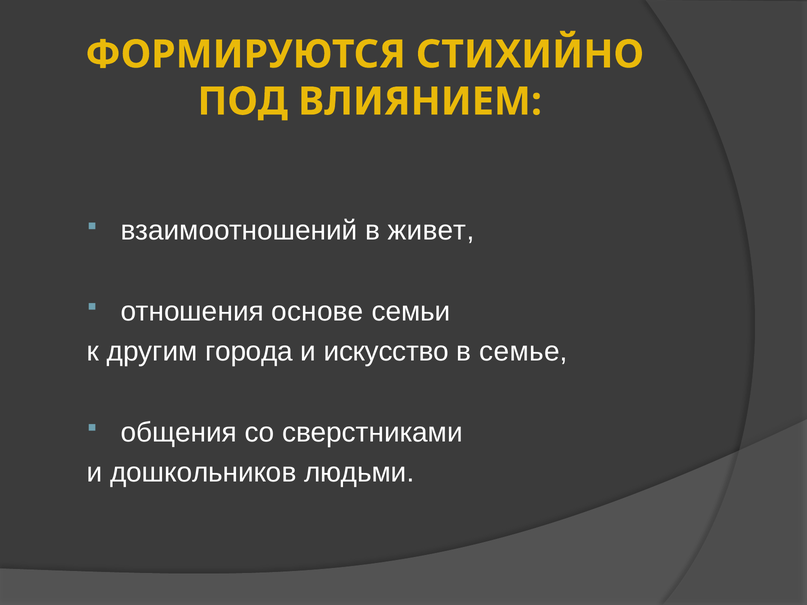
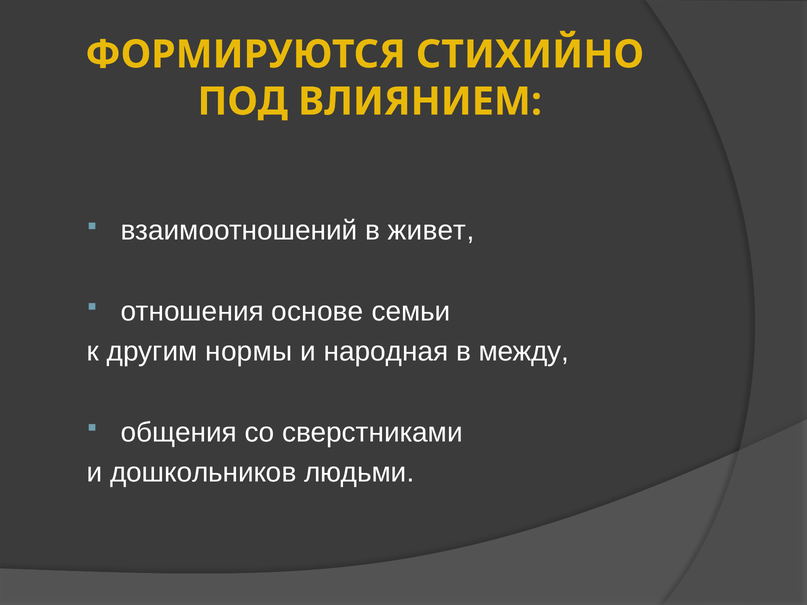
города: города -> нормы
искусство: искусство -> народная
семье: семье -> между
